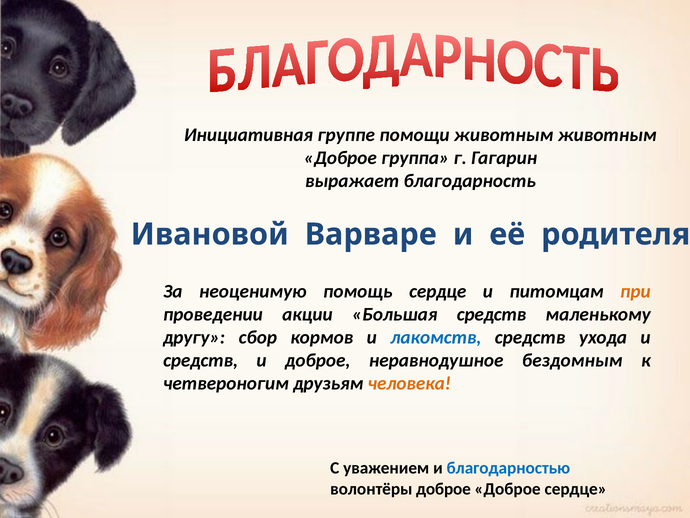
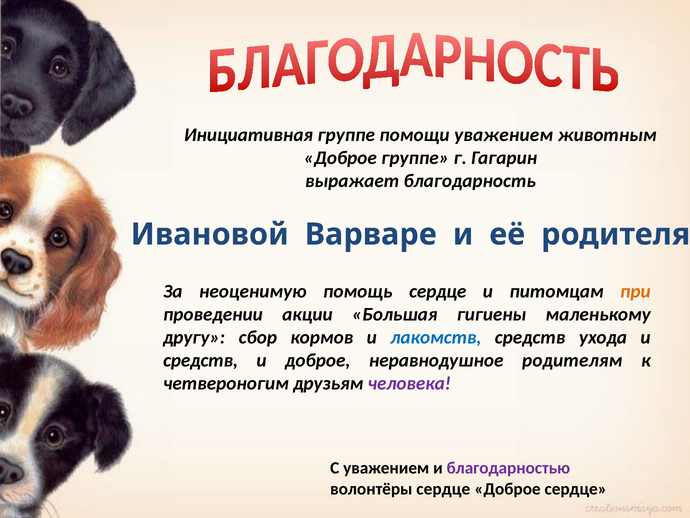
помощи животным: животным -> уважением
Доброе группа: группа -> группе
Большая средств: средств -> гигиены
неравнодушное бездомным: бездомным -> родителям
человека colour: orange -> purple
благодарностью colour: blue -> purple
волонтёры доброе: доброе -> сердце
